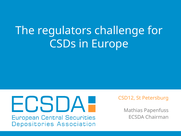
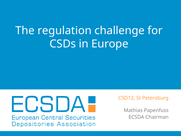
regulators: regulators -> regulation
